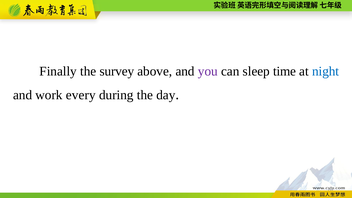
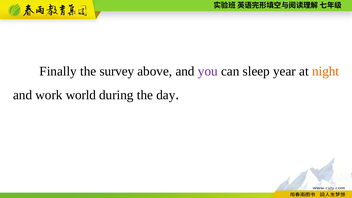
time: time -> year
night colour: blue -> orange
every: every -> world
